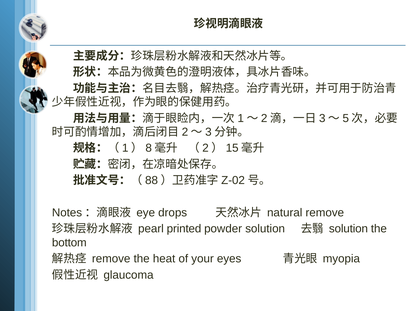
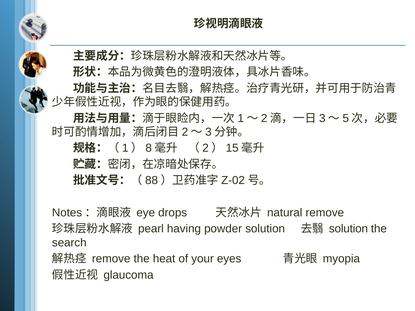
printed: printed -> having
bottom: bottom -> search
